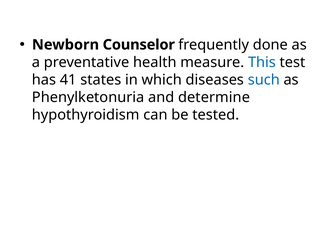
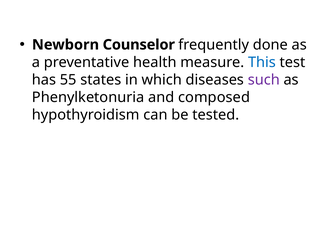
41: 41 -> 55
such colour: blue -> purple
determine: determine -> composed
